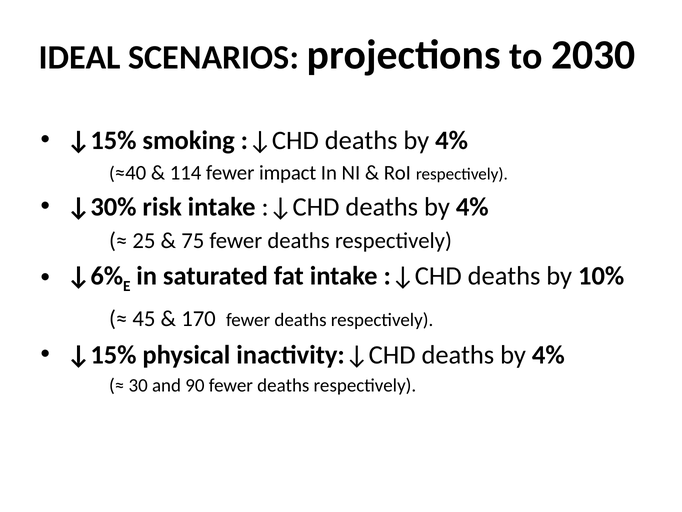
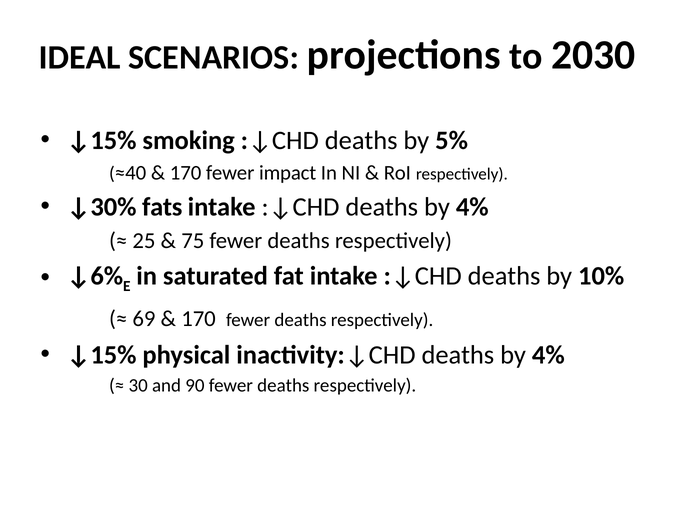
4% at (452, 141): 4% -> 5%
114 at (186, 173): 114 -> 170
risk: risk -> fats
45: 45 -> 69
